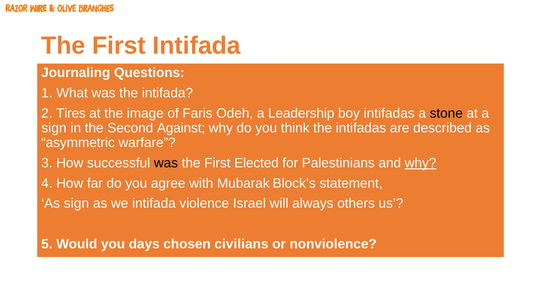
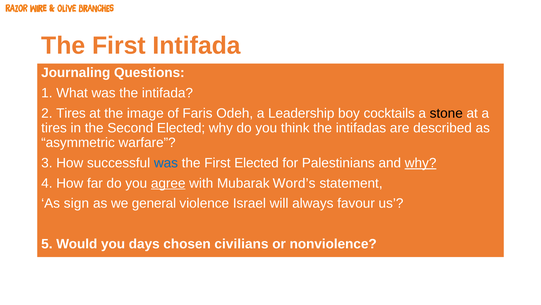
boy intifadas: intifadas -> cocktails
sign at (54, 128): sign -> tires
Second Against: Against -> Elected
was at (166, 163) colour: black -> blue
agree underline: none -> present
Block’s: Block’s -> Word’s
we intifada: intifada -> general
others: others -> favour
